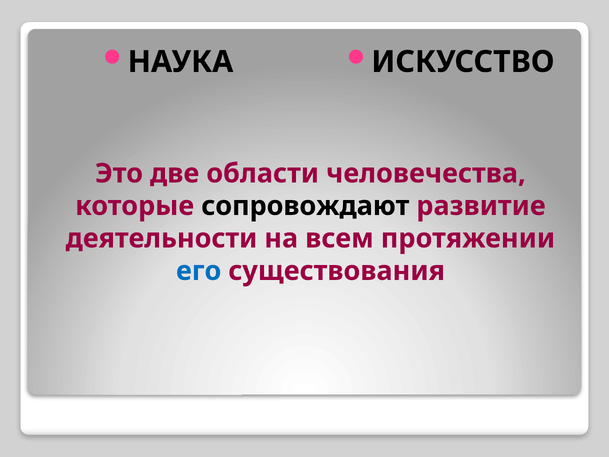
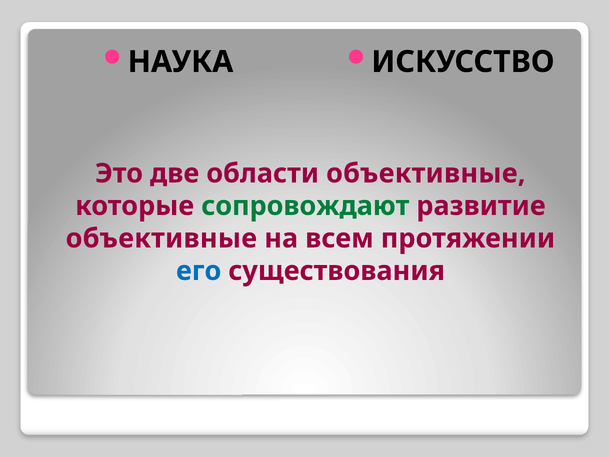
области человечества: человечества -> объективные
сопровождают colour: black -> green
деятельности at (161, 238): деятельности -> объективные
